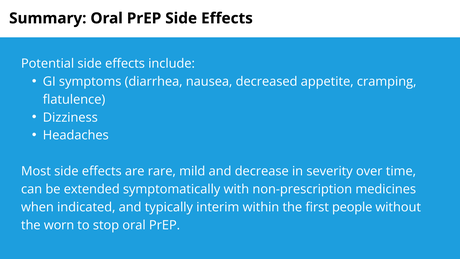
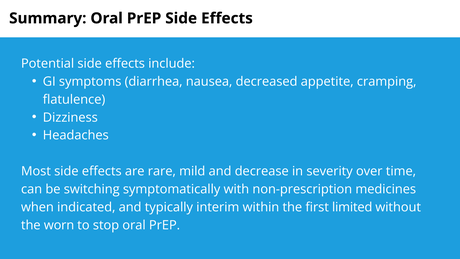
extended: extended -> switching
people: people -> limited
